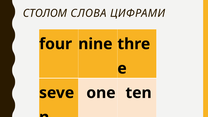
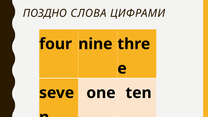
СТОЛОМ: СТОЛОМ -> ПОЗДНО
